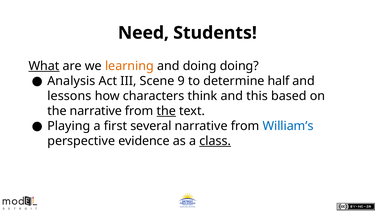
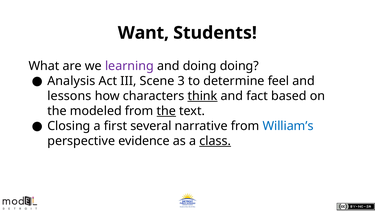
Need: Need -> Want
What underline: present -> none
learning colour: orange -> purple
9: 9 -> 3
half: half -> feel
think underline: none -> present
this: this -> fact
the narrative: narrative -> modeled
Playing: Playing -> Closing
